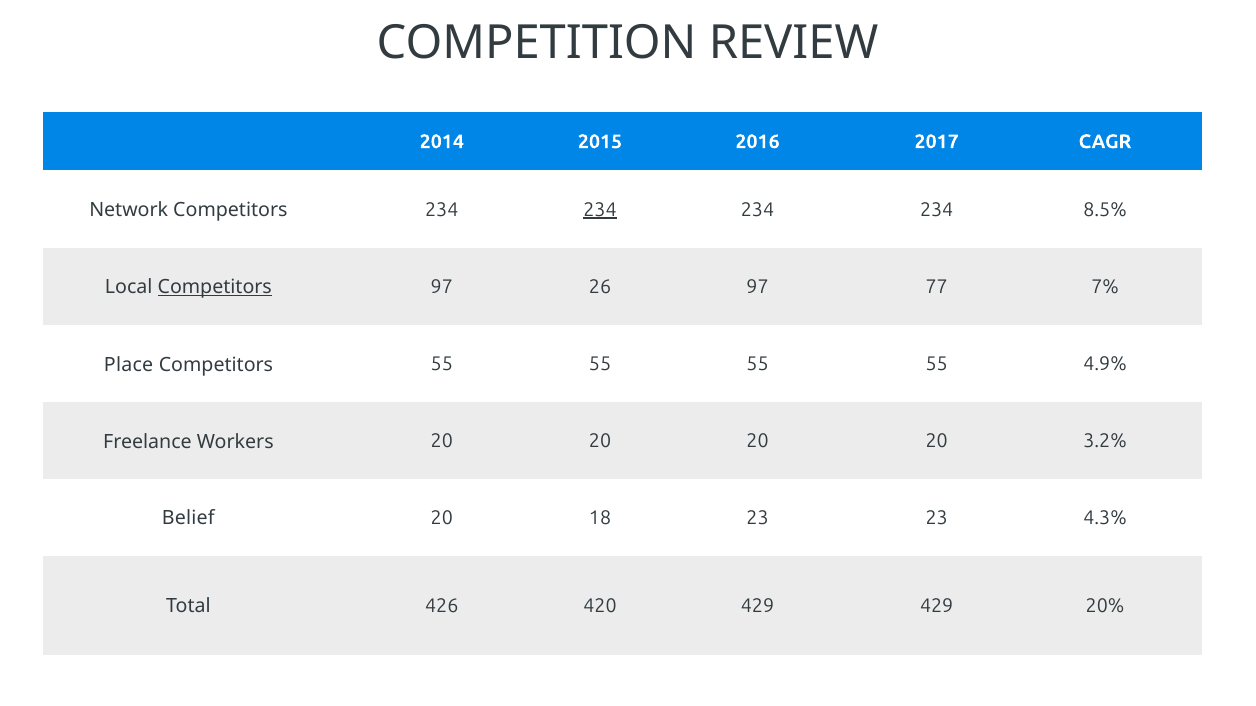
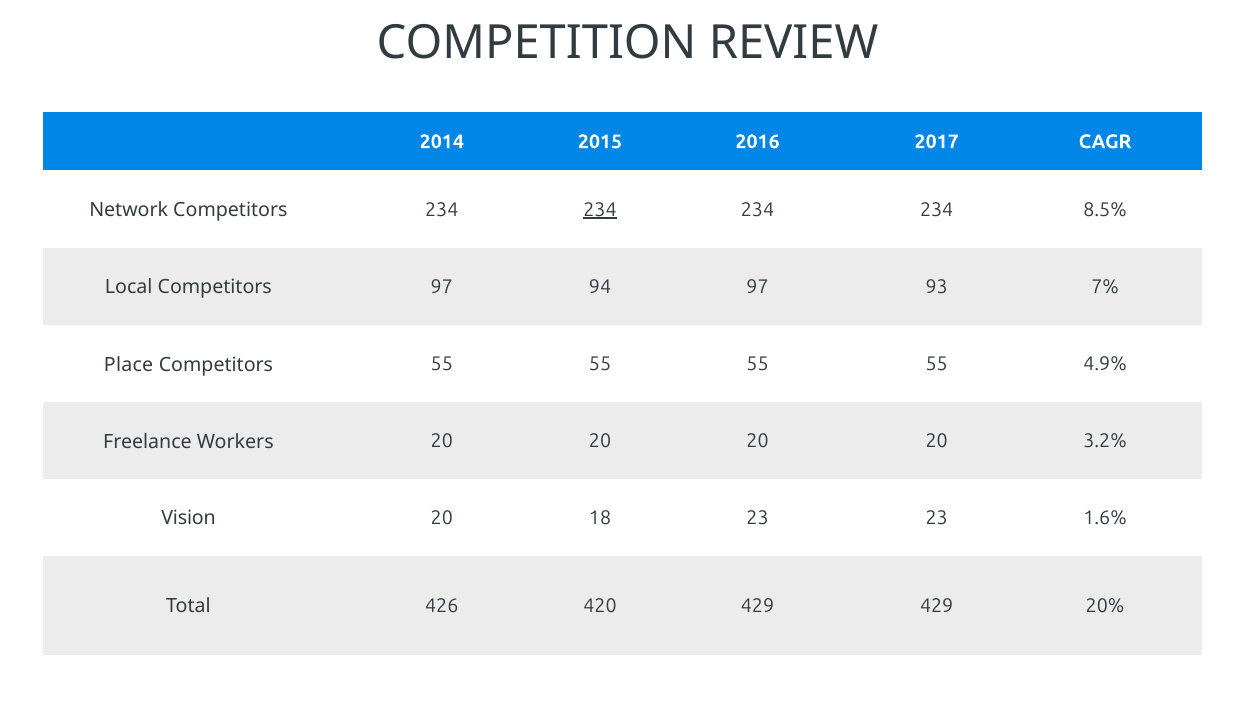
Competitors at (215, 288) underline: present -> none
26: 26 -> 94
77: 77 -> 93
Belief: Belief -> Vision
4.3%: 4.3% -> 1.6%
